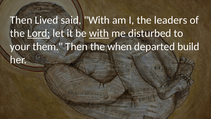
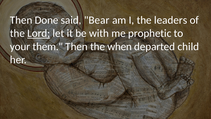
Lived: Lived -> Done
said With: With -> Bear
with at (99, 33) underline: present -> none
disturbed: disturbed -> prophetic
build: build -> child
